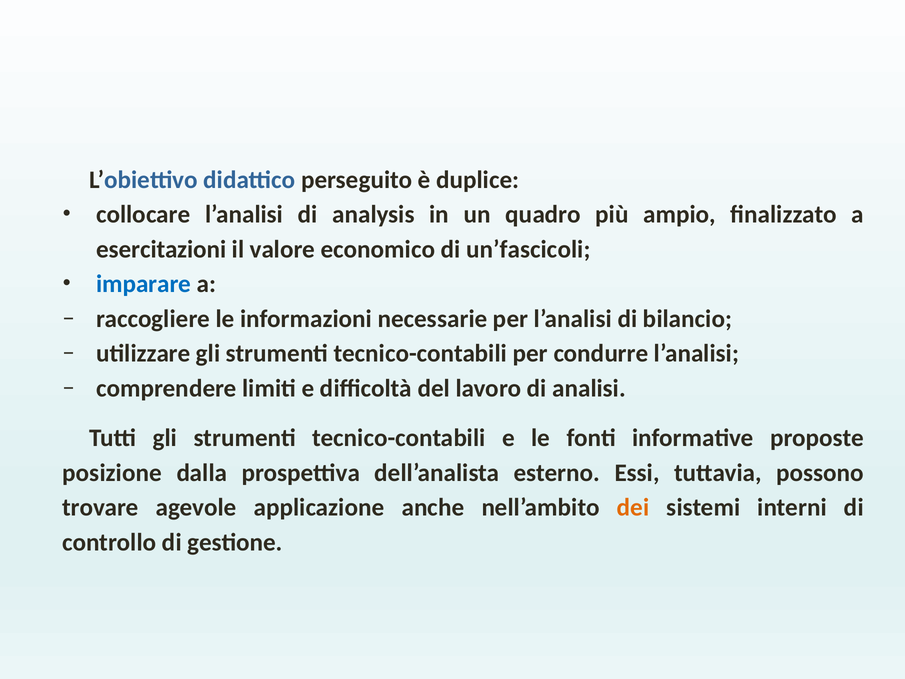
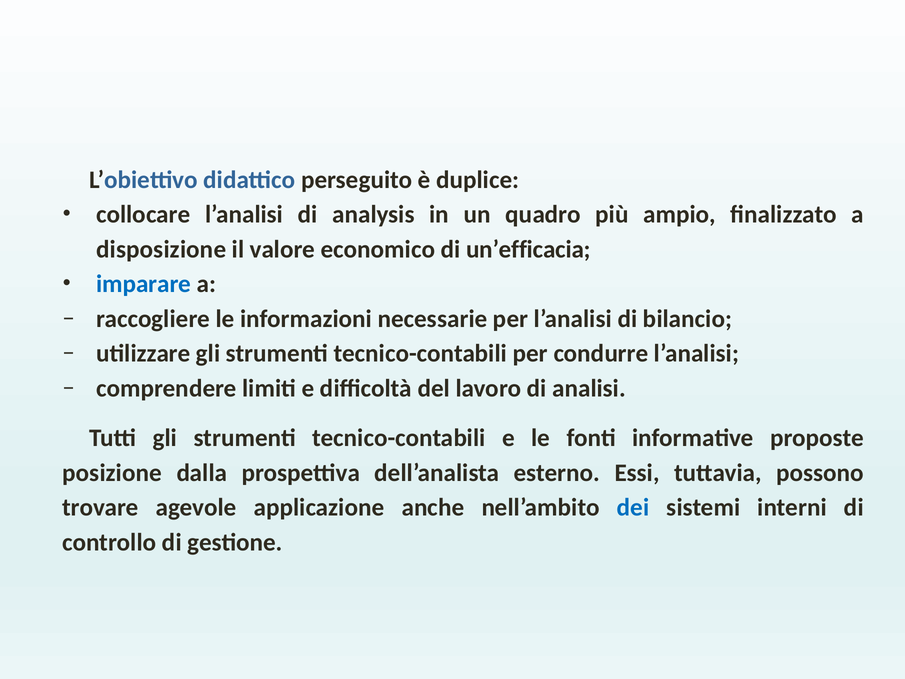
esercitazioni: esercitazioni -> disposizione
un’fascicoli: un’fascicoli -> un’efficacia
dei colour: orange -> blue
